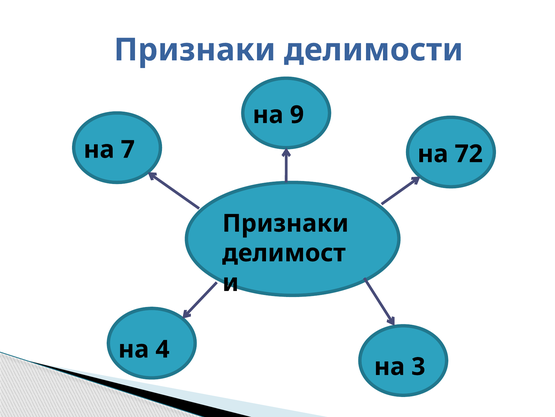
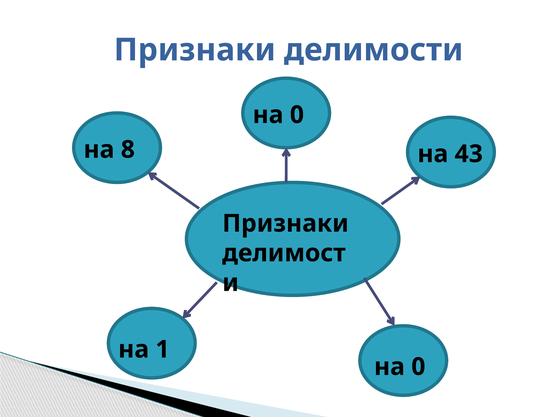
9 at (297, 115): 9 -> 0
7: 7 -> 8
72: 72 -> 43
4: 4 -> 1
3 at (418, 366): 3 -> 0
